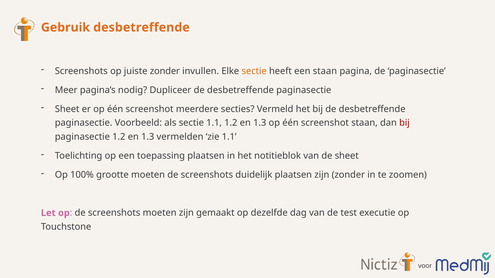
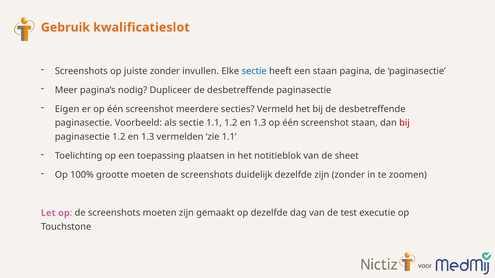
Gebruik desbetreffende: desbetreffende -> kwalificatieslot
sectie at (254, 71) colour: orange -> blue
Sheet at (67, 109): Sheet -> Eigen
duidelijk plaatsen: plaatsen -> dezelfde
